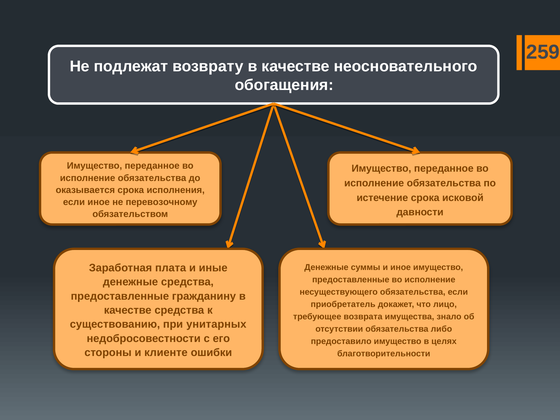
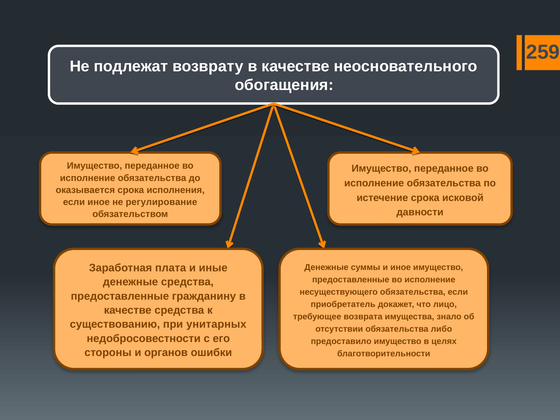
перевозочному: перевозочному -> регулирование
клиенте: клиенте -> органов
